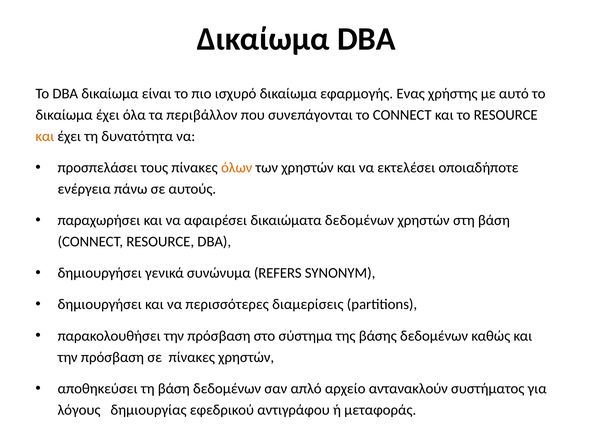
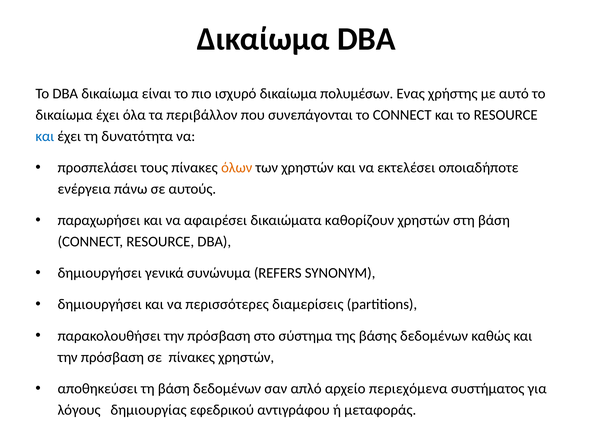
εφαρμογής: εφαρμογής -> πολυμέσων
και at (45, 136) colour: orange -> blue
δικαιώματα δεδομένων: δεδομένων -> καθορίζουν
αντανακλούν: αντανακλούν -> περιεχόμενα
